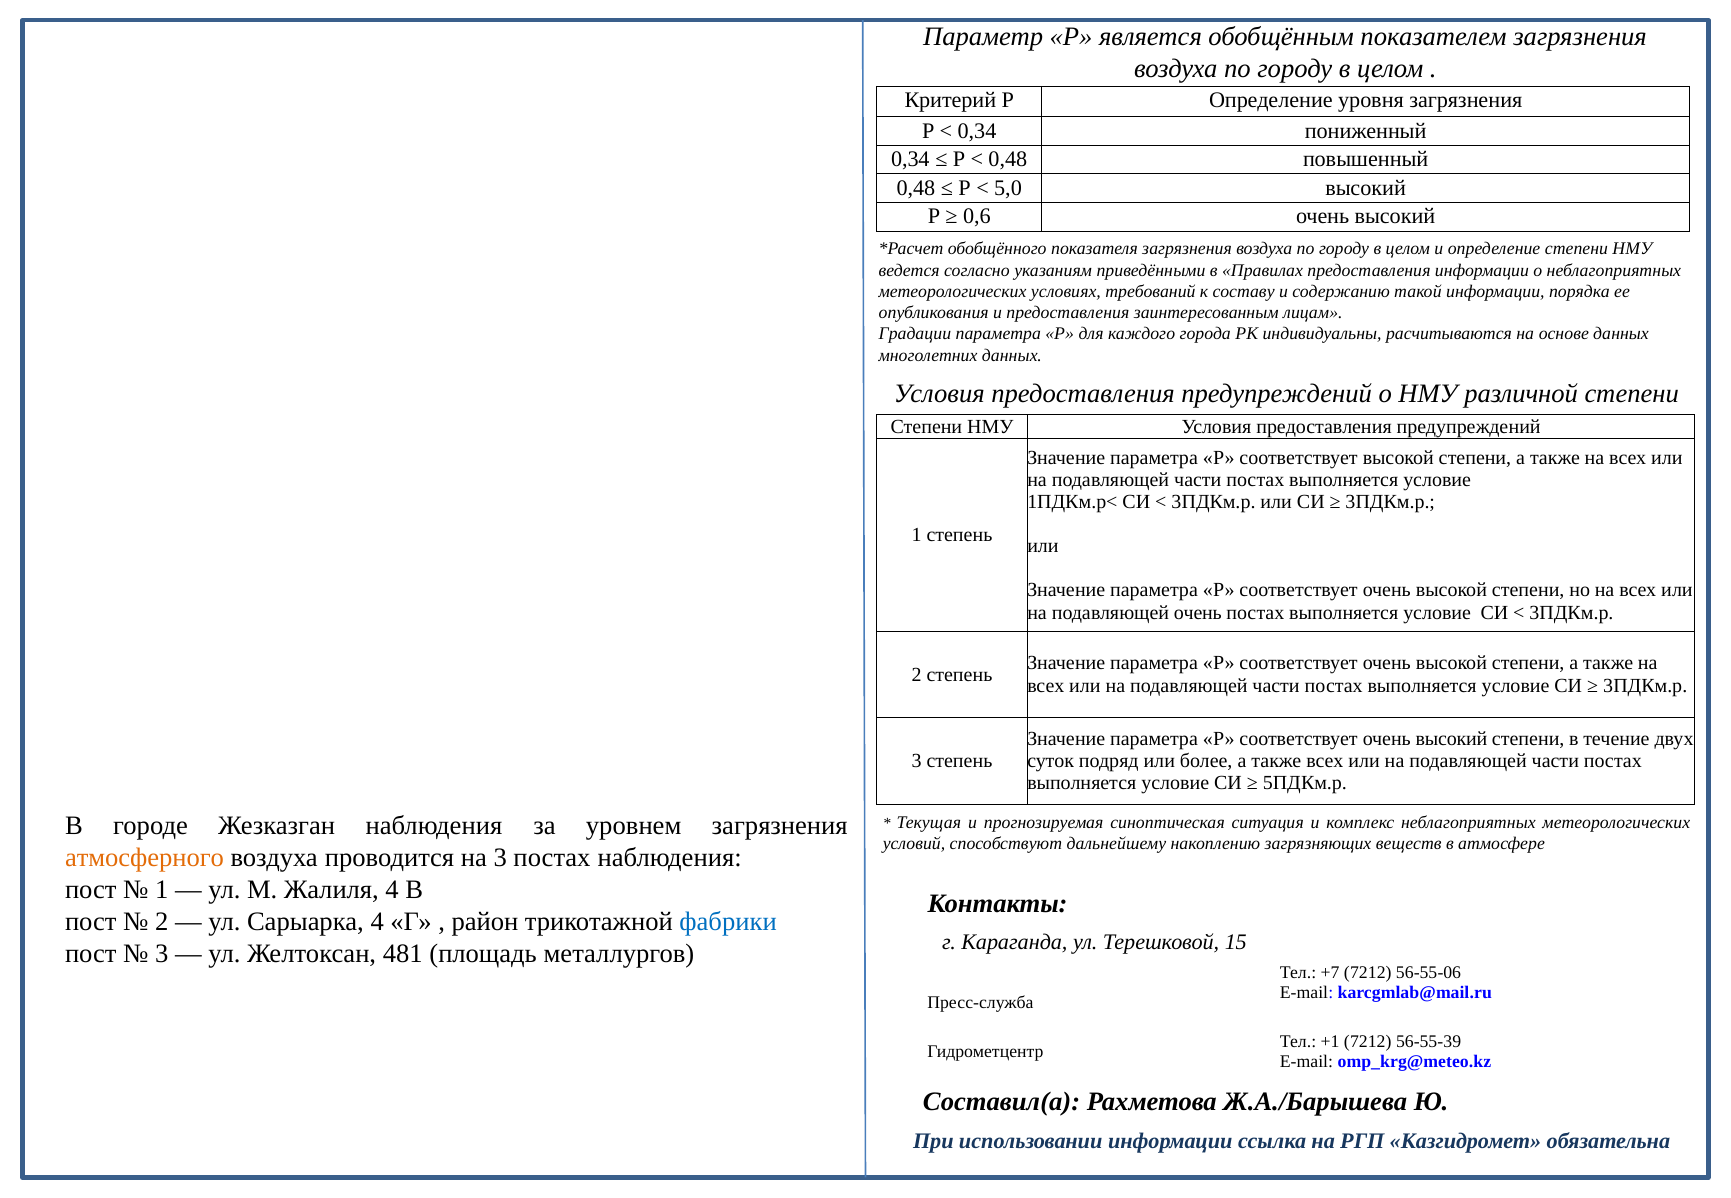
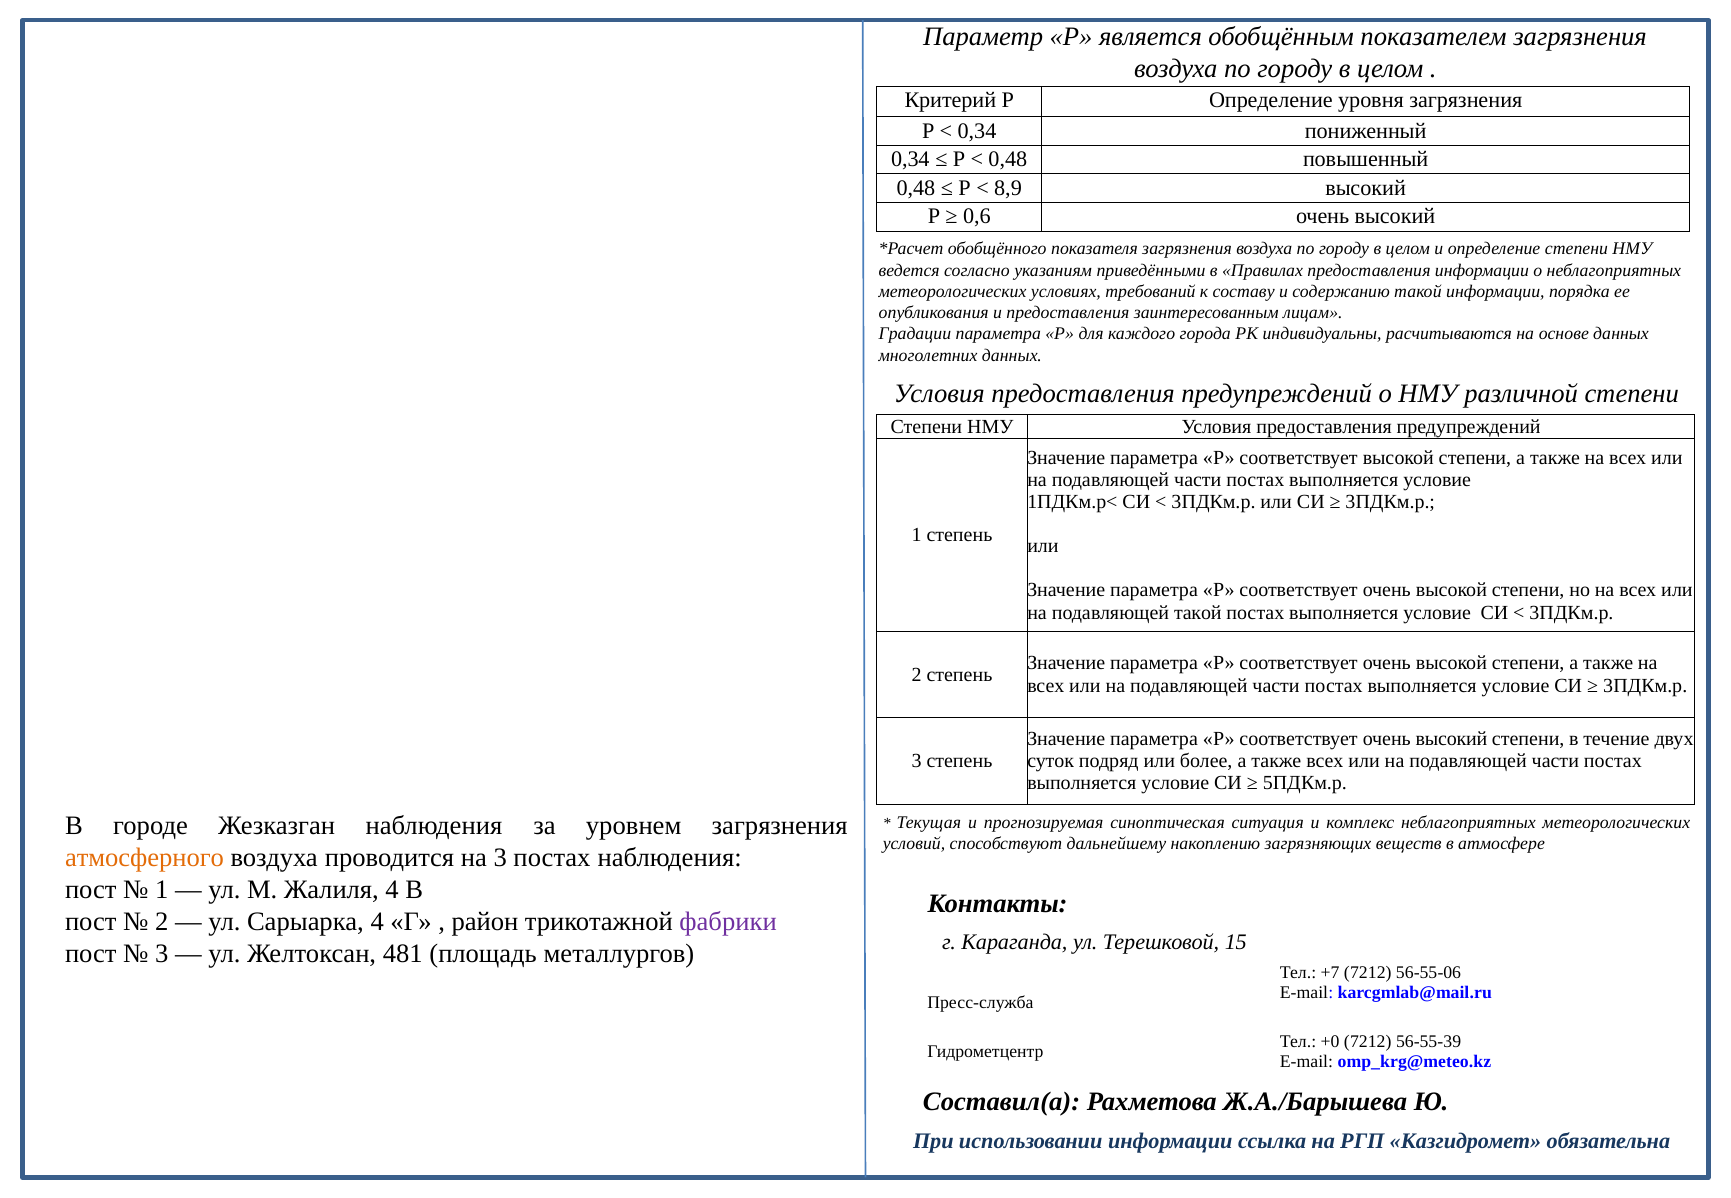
5,0: 5,0 -> 8,9
подавляющей очень: очень -> такой
фабрики colour: blue -> purple
+1: +1 -> +0
